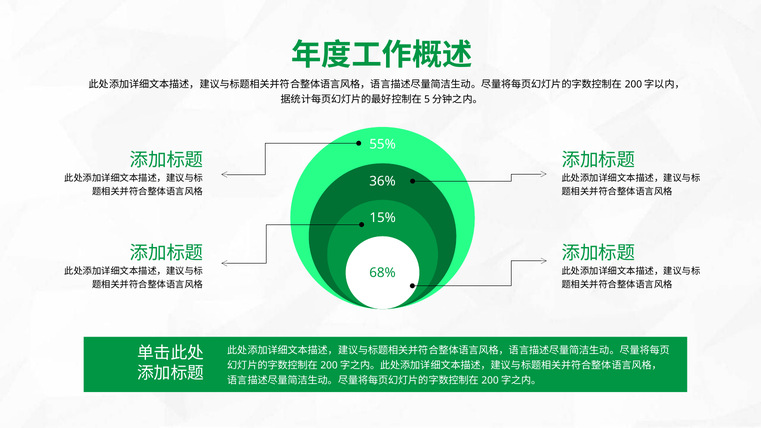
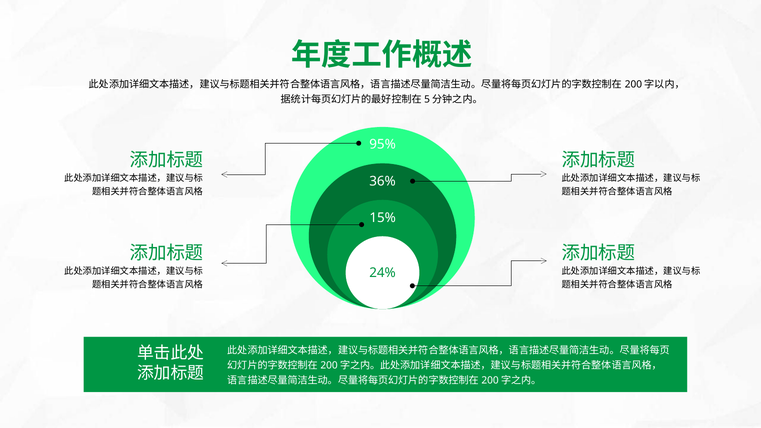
55%: 55% -> 95%
68%: 68% -> 24%
